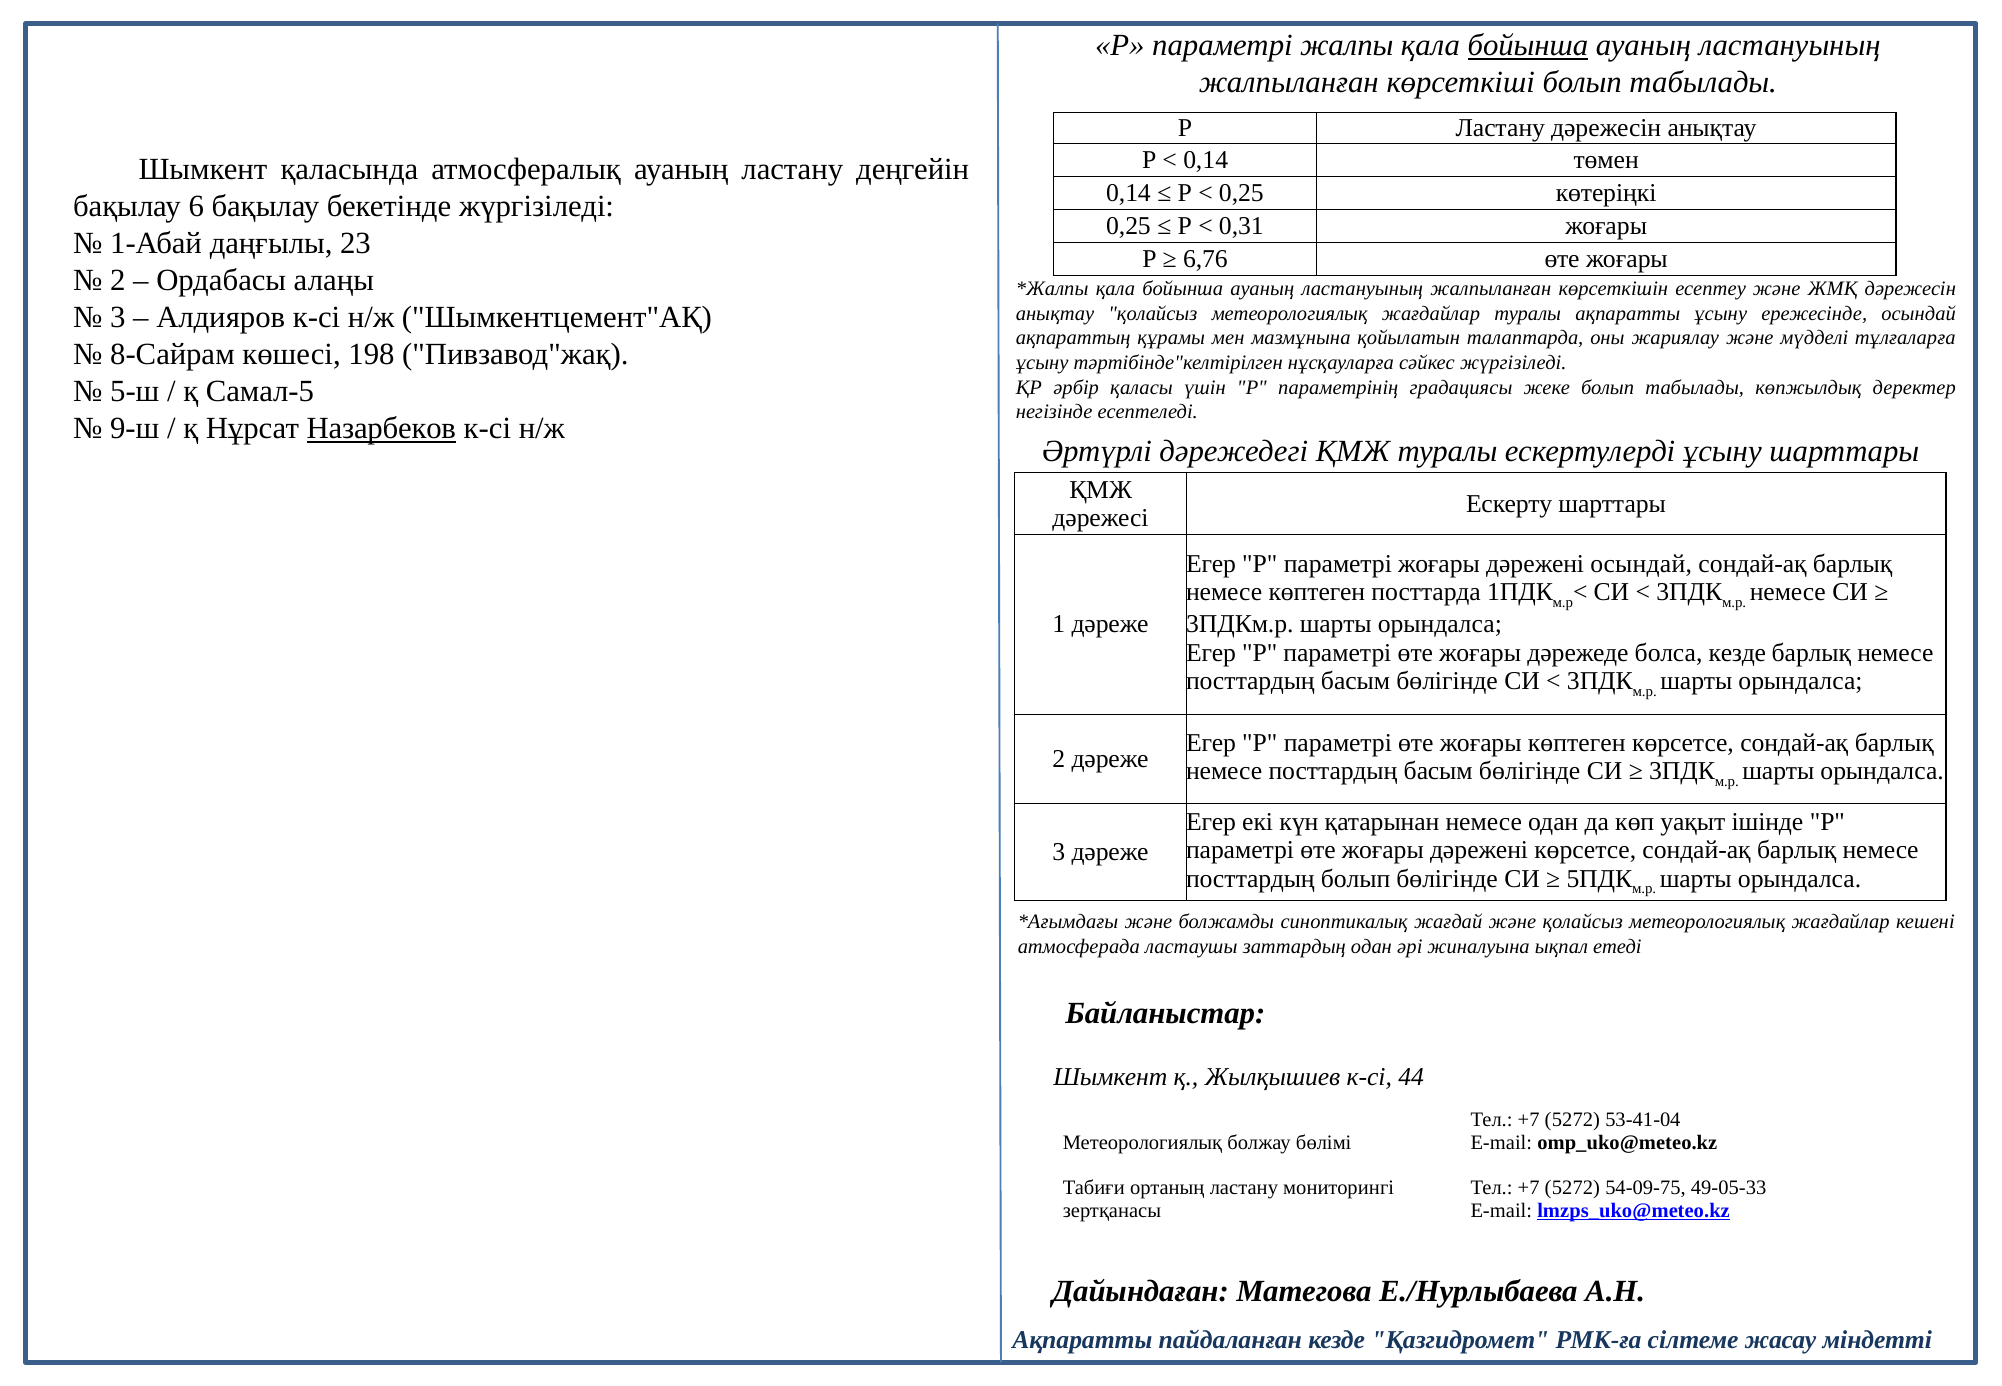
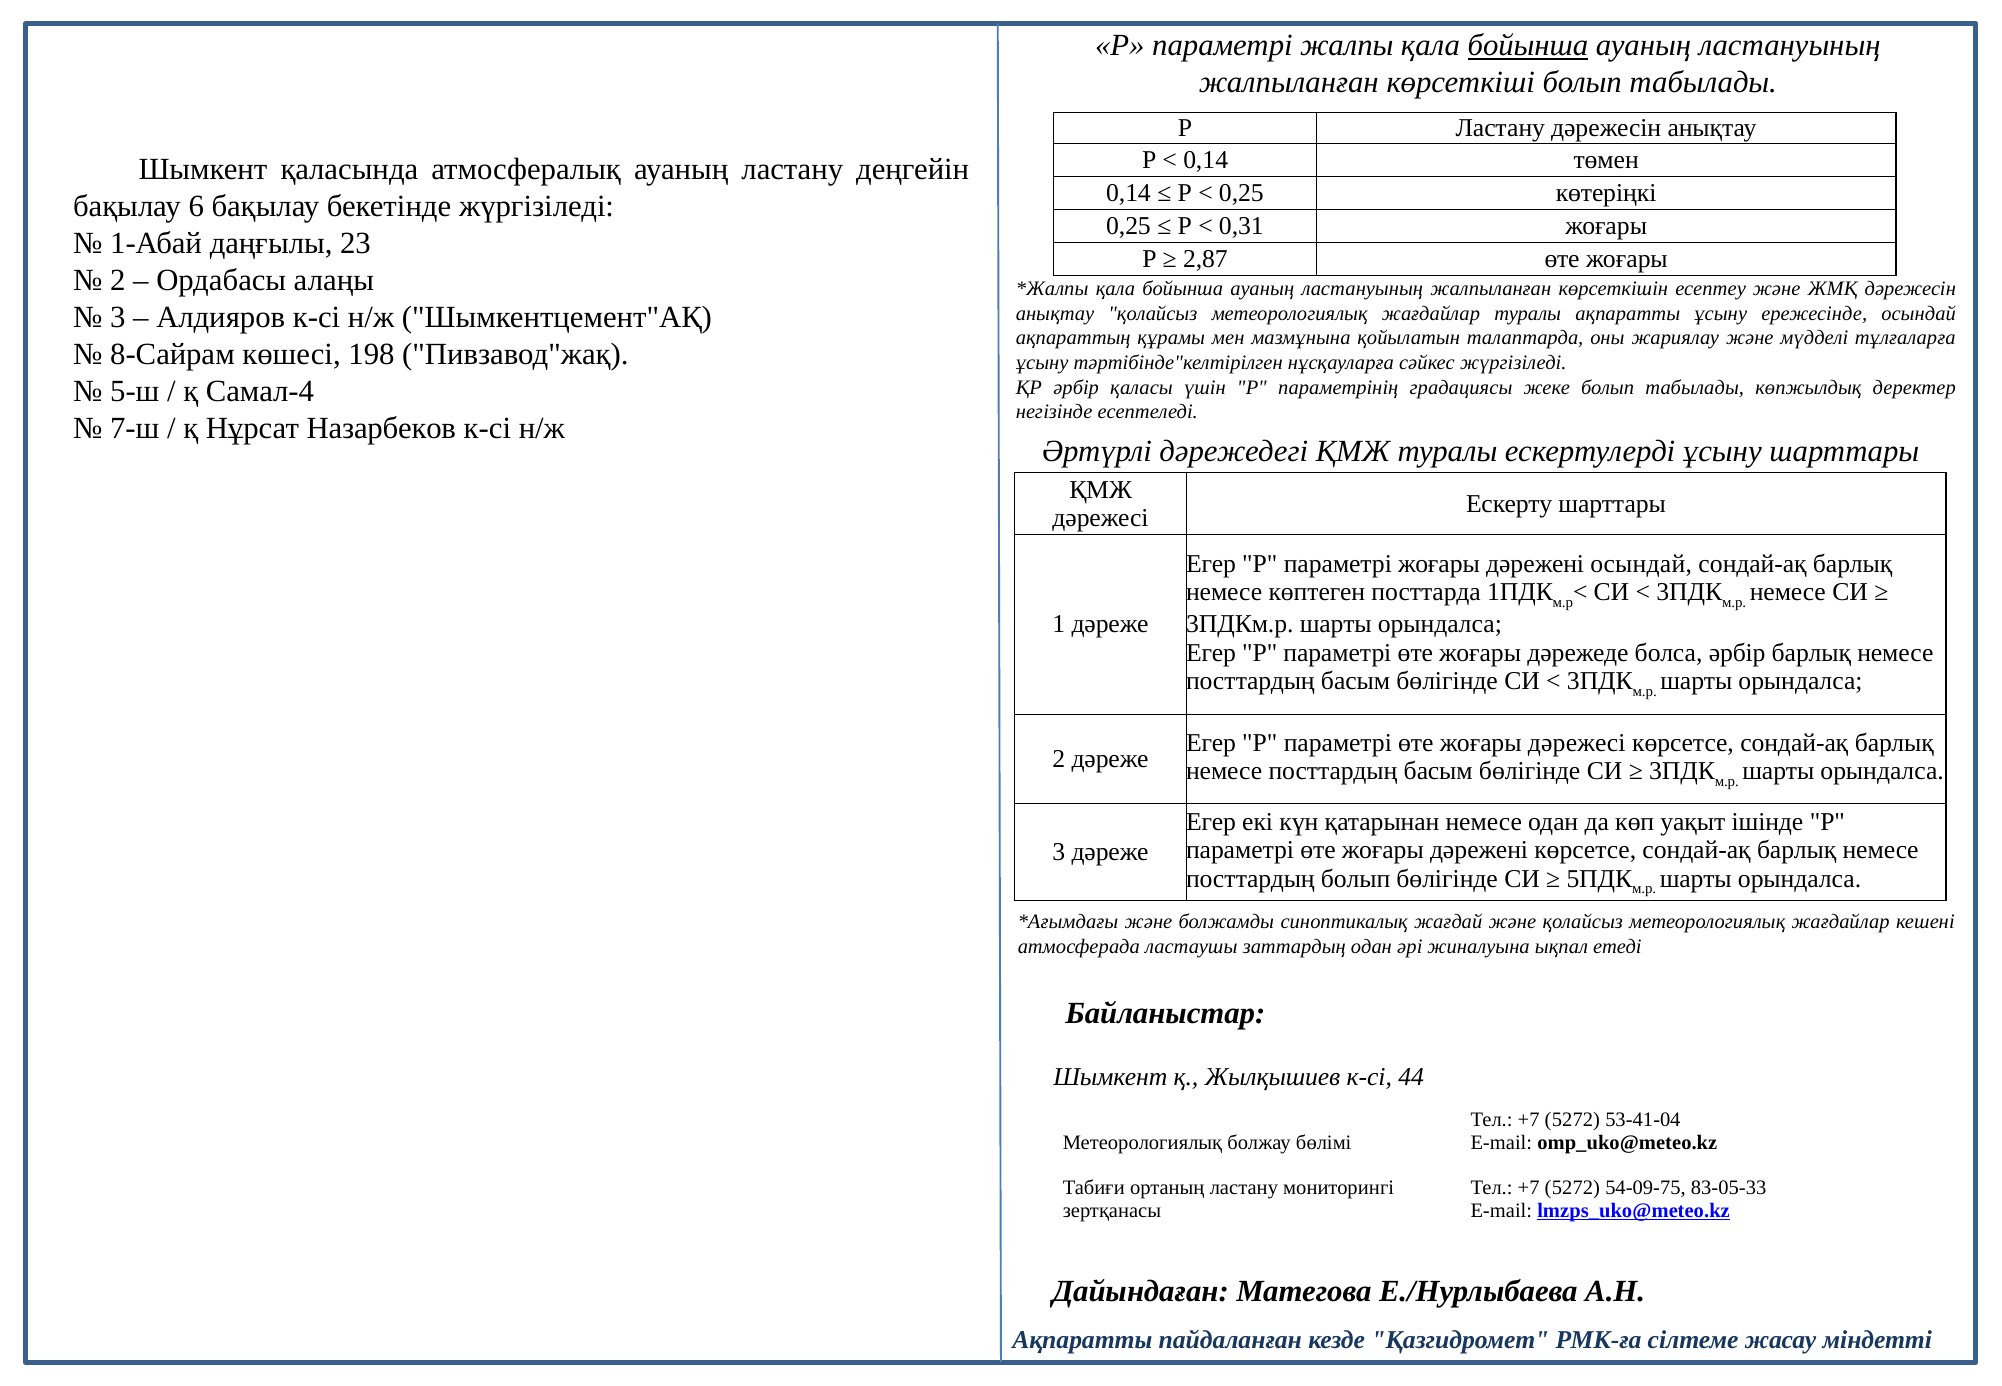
6,76: 6,76 -> 2,87
Самал-5: Самал-5 -> Самал-4
9-ш: 9-ш -> 7-ш
Назарбеков underline: present -> none
болса кезде: кезде -> әрбір
жоғары көптеген: көптеген -> дәрежесі
49-05-33: 49-05-33 -> 83-05-33
